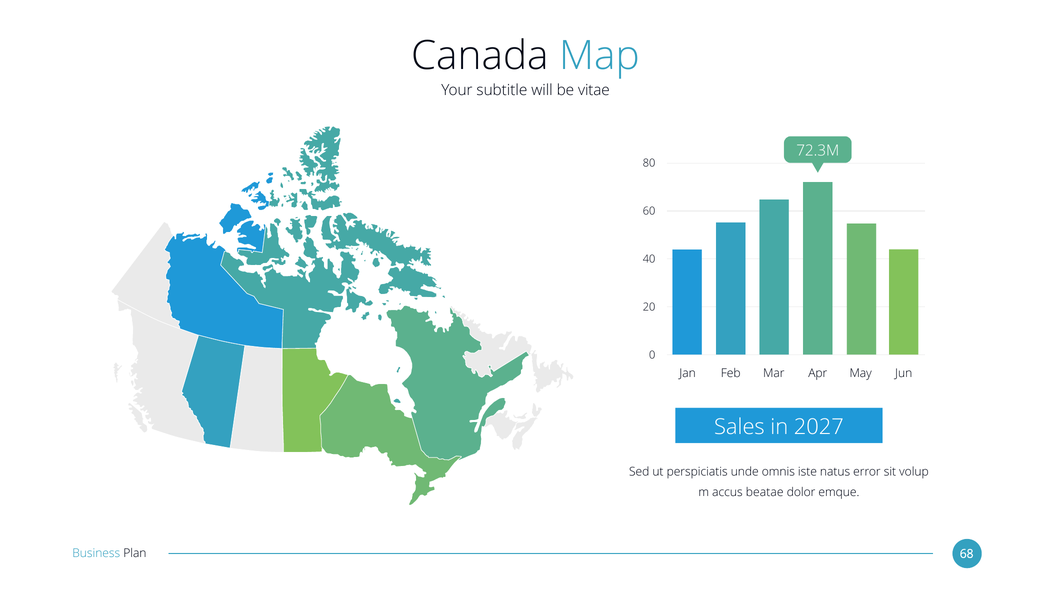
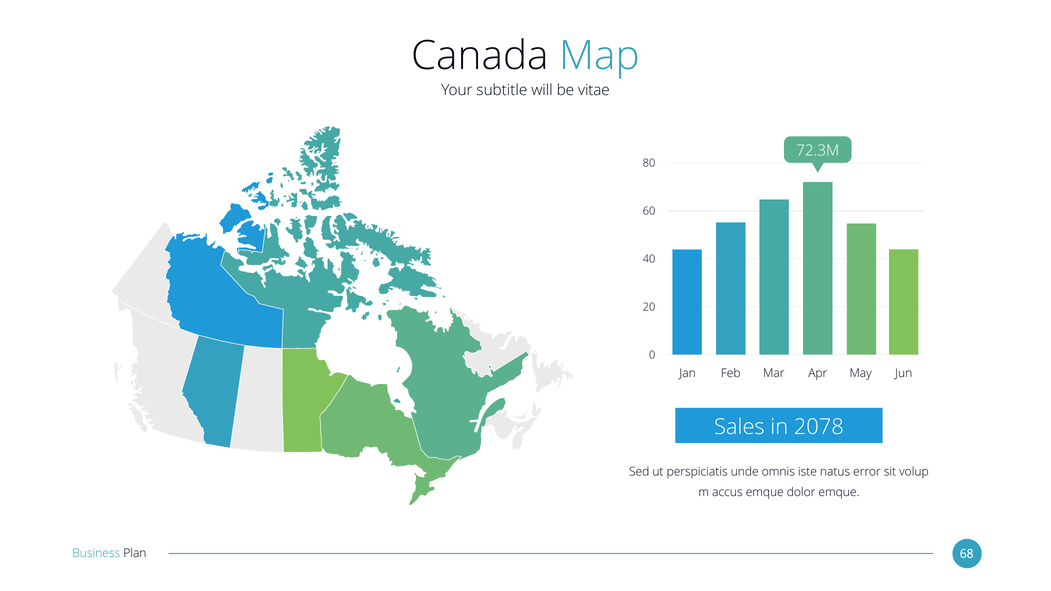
2027: 2027 -> 2078
accus beatae: beatae -> emque
